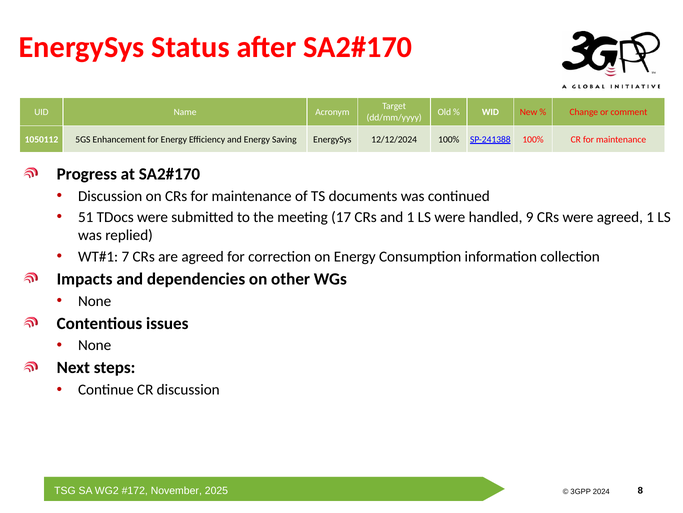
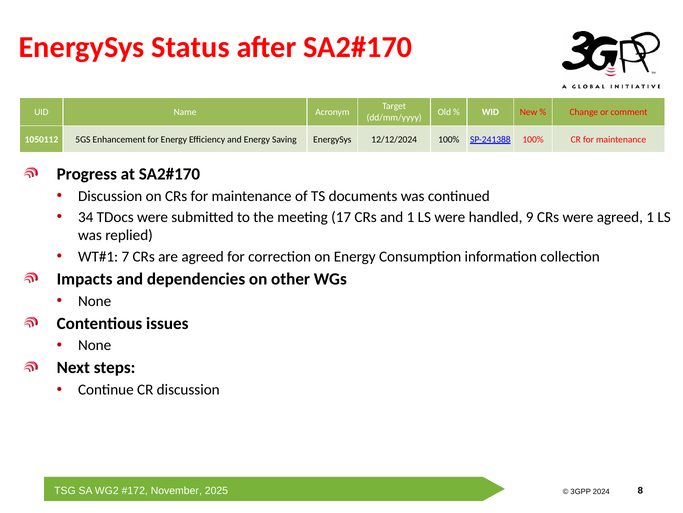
51: 51 -> 34
